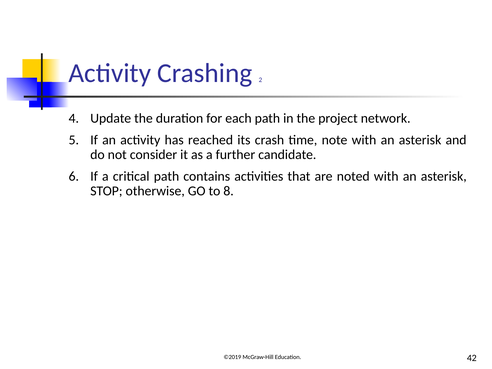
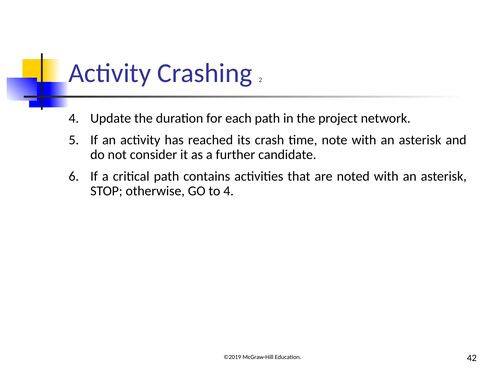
to 8: 8 -> 4
